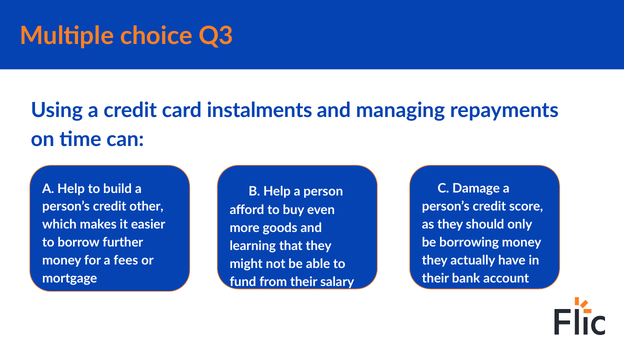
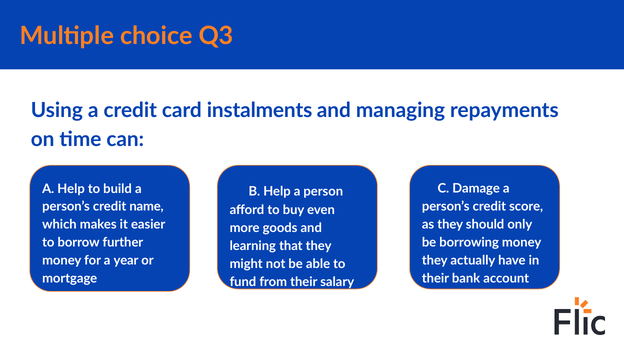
other: other -> name
fees: fees -> year
